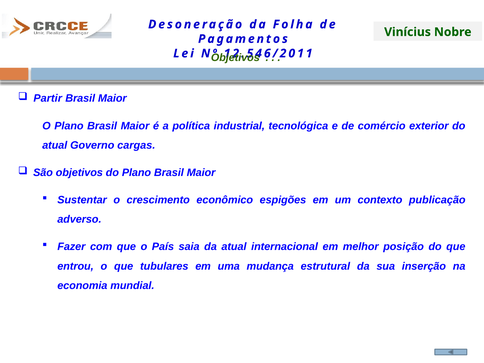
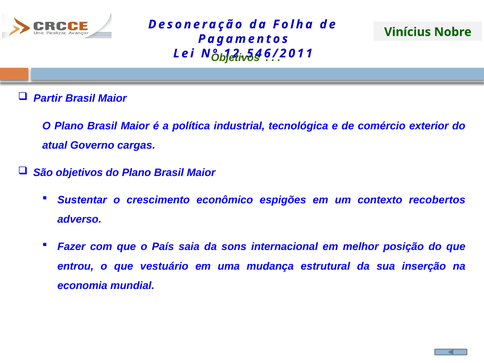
publicação: publicação -> recobertos
da atual: atual -> sons
tubulares: tubulares -> vestuário
